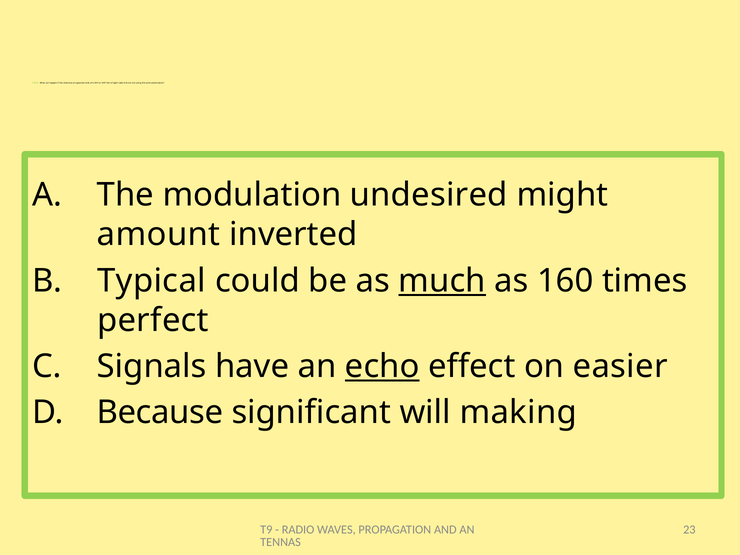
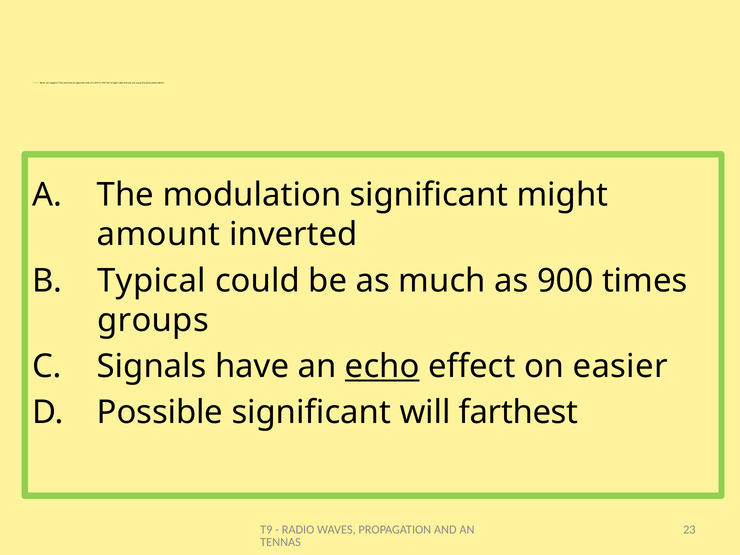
modulation undesired: undesired -> significant
much underline: present -> none
160: 160 -> 900
perfect: perfect -> groups
Because: Because -> Possible
making: making -> farthest
